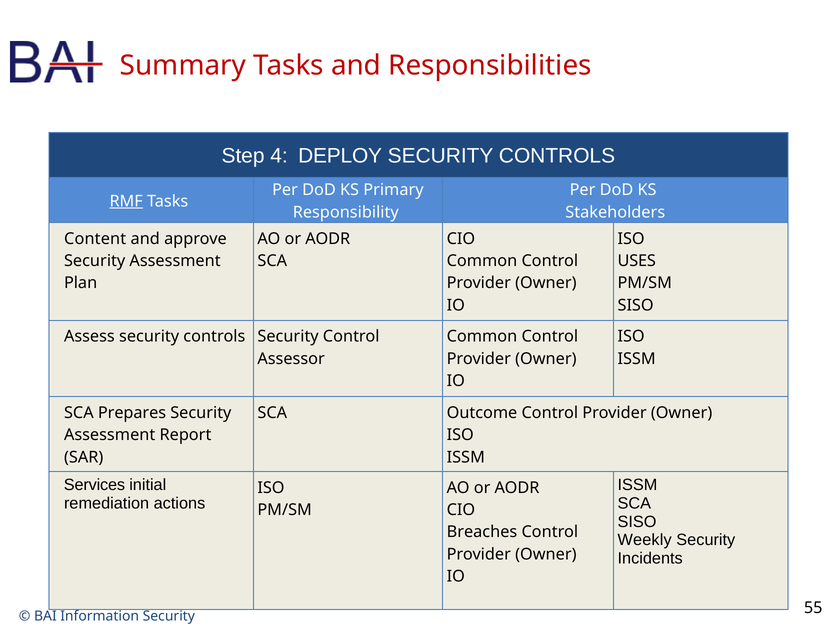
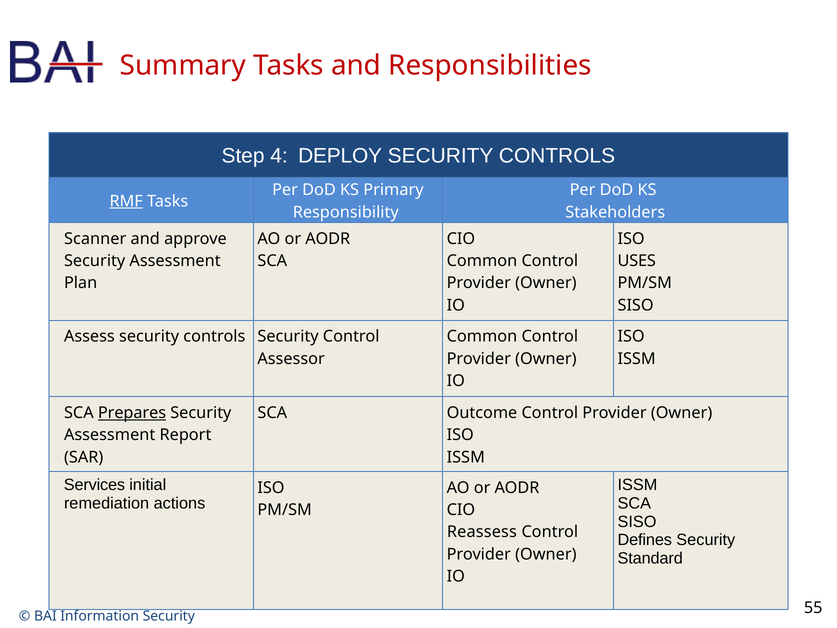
Content: Content -> Scanner
Prepares underline: none -> present
Breaches: Breaches -> Reassess
Weekly: Weekly -> Defines
Incidents: Incidents -> Standard
